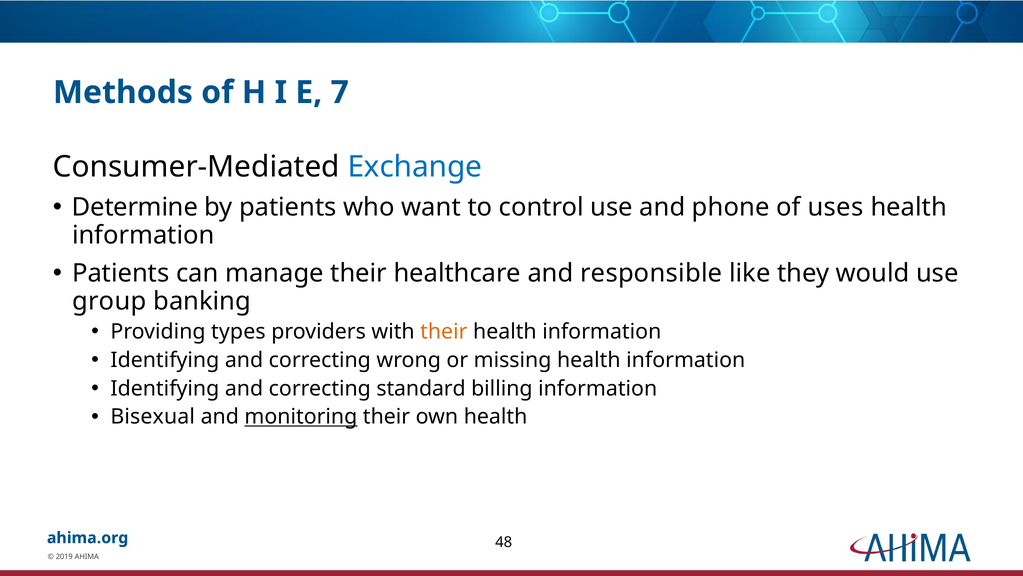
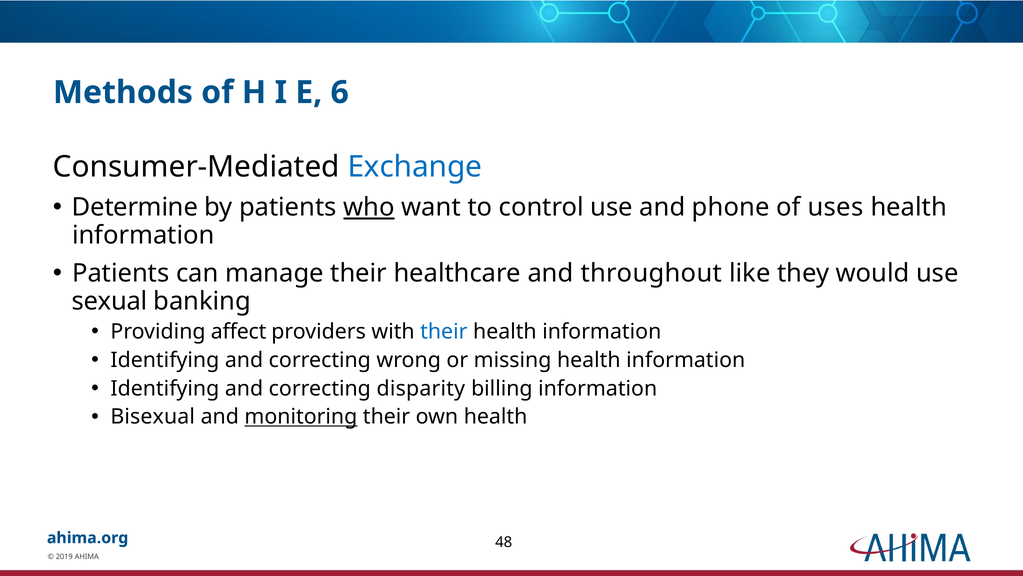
7: 7 -> 6
who underline: none -> present
responsible: responsible -> throughout
group: group -> sexual
types: types -> affect
their at (444, 331) colour: orange -> blue
standard: standard -> disparity
